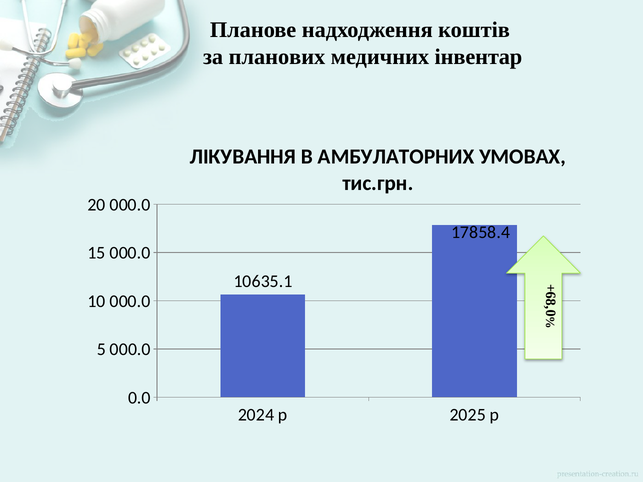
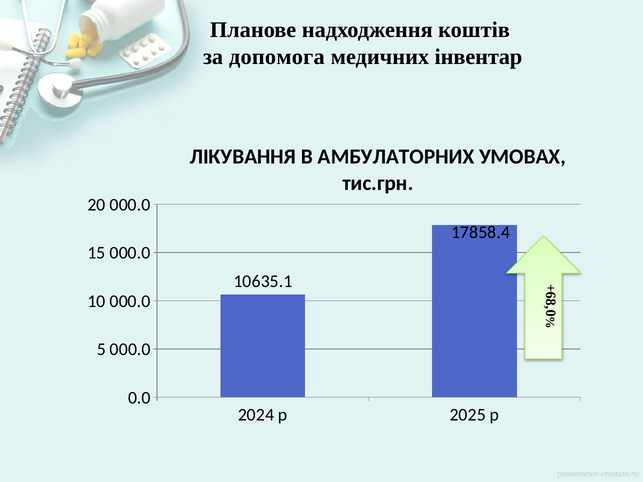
планових: планових -> допомога
